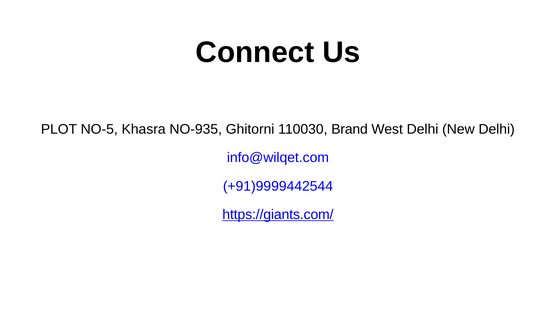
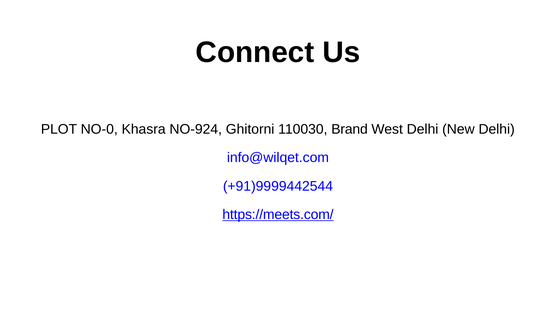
NO-5: NO-5 -> NO-0
NO-935: NO-935 -> NO-924
https://giants.com/: https://giants.com/ -> https://meets.com/
